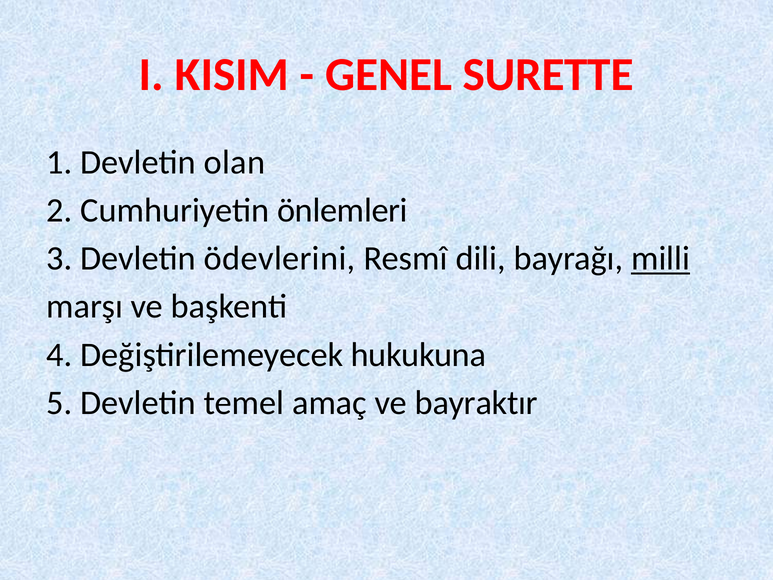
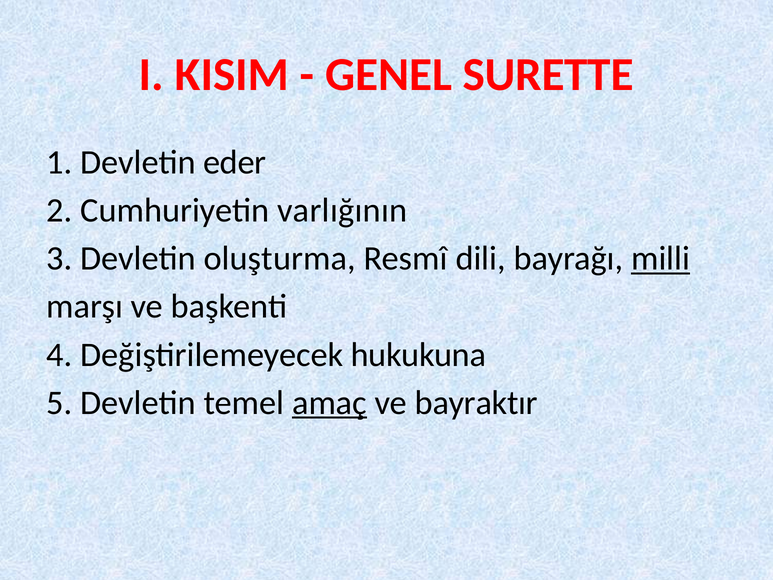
olan: olan -> eder
önlemleri: önlemleri -> varlığının
ödevlerini: ödevlerini -> oluşturma
amaç underline: none -> present
